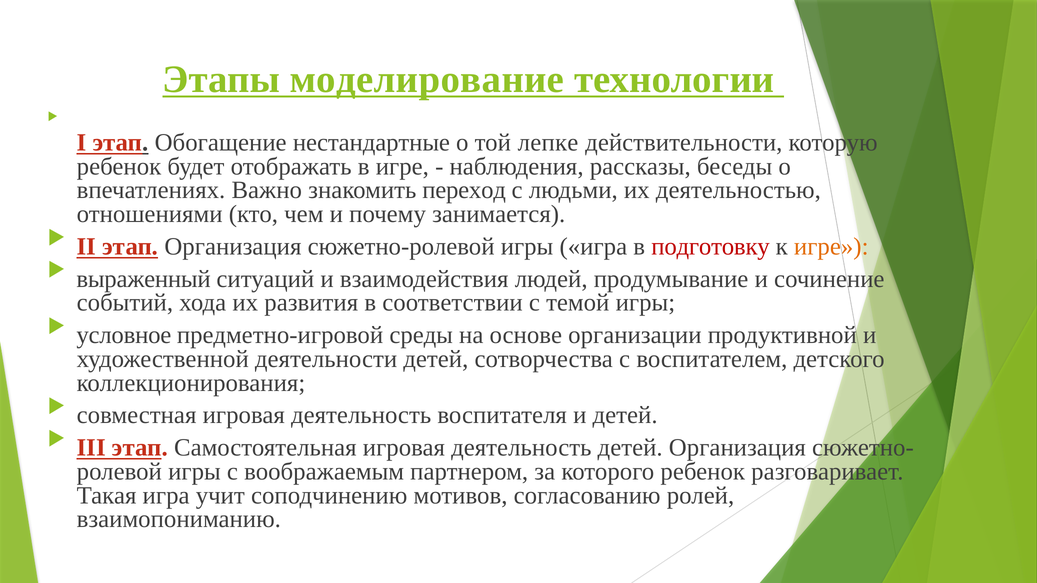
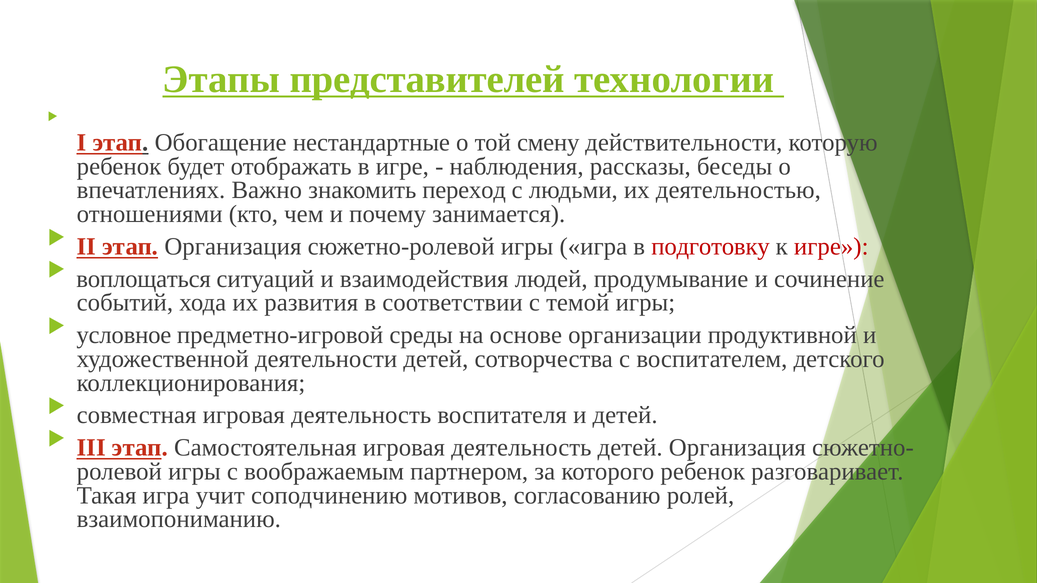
моделирование: моделирование -> представителей
лепке: лепке -> смену
игре at (831, 247) colour: orange -> red
выраженный: выраженный -> воплощаться
